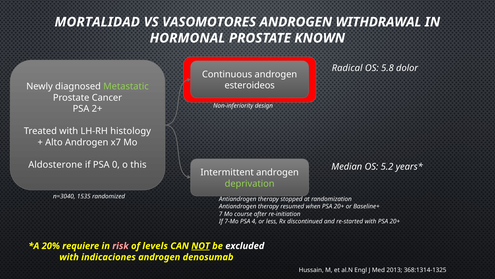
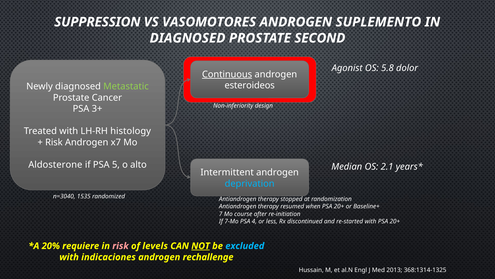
MORTALIDAD: MORTALIDAD -> SUPPRESSION
WITHDRAWAL: WITHDRAWAL -> SUPLEMENTO
HORMONAL at (187, 38): HORMONAL -> DIAGNOSED
KNOWN: KNOWN -> SECOND
Radical: Radical -> Agonist
Continuous underline: none -> present
2+: 2+ -> 3+
Alto at (54, 142): Alto -> Risk
0: 0 -> 5
this: this -> alto
5.2: 5.2 -> 2.1
deprivation colour: light green -> light blue
excluded colour: white -> light blue
denosumab: denosumab -> rechallenge
